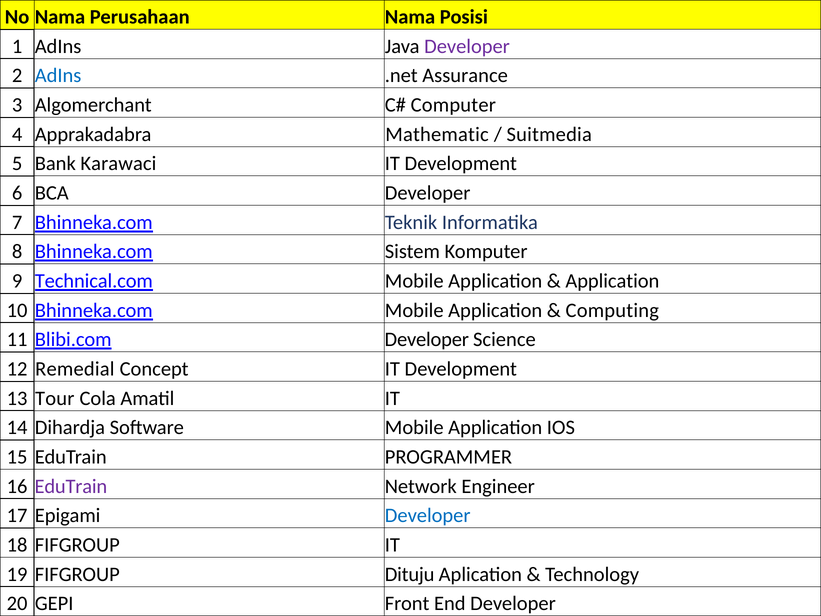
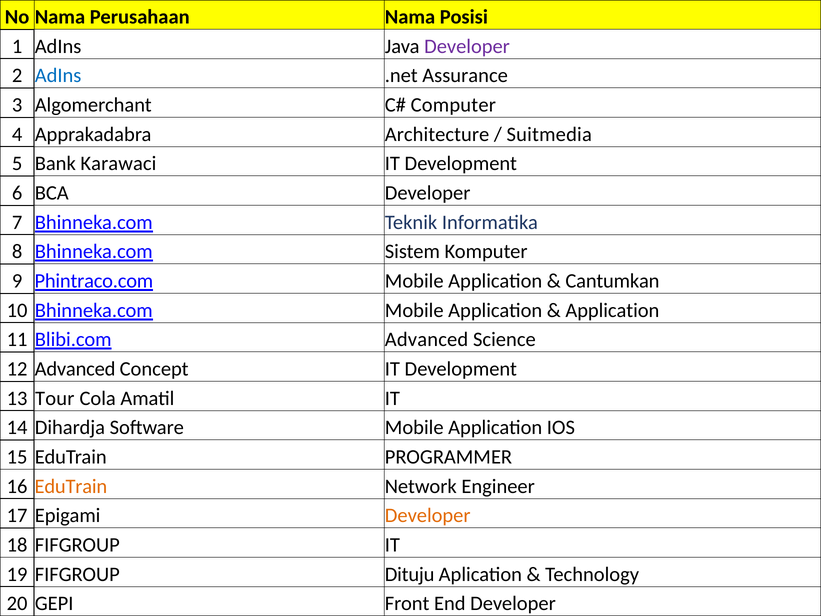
Mathematic: Mathematic -> Architecture
Technical.com: Technical.com -> Phintraco.com
Application at (612, 281): Application -> Cantumkan
Computing at (612, 310): Computing -> Application
Blibi.com Developer: Developer -> Advanced
12 Remedial: Remedial -> Advanced
EduTrain at (71, 486) colour: purple -> orange
Developer at (428, 515) colour: blue -> orange
